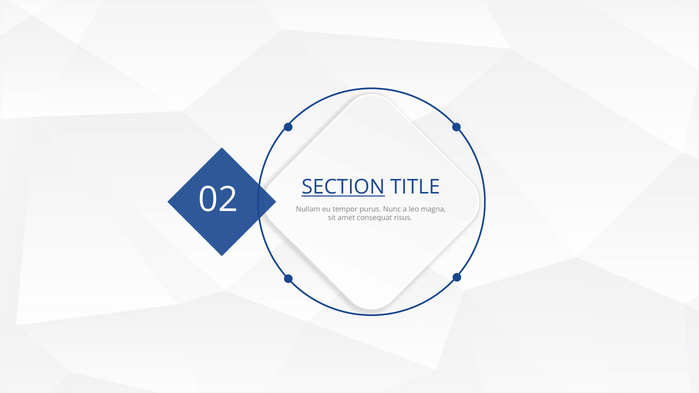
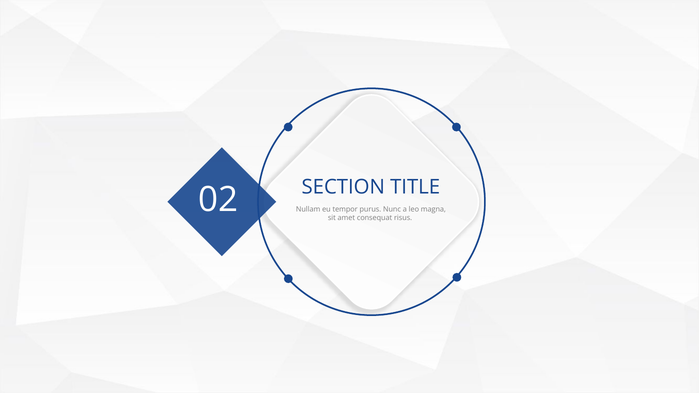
SECTION underline: present -> none
